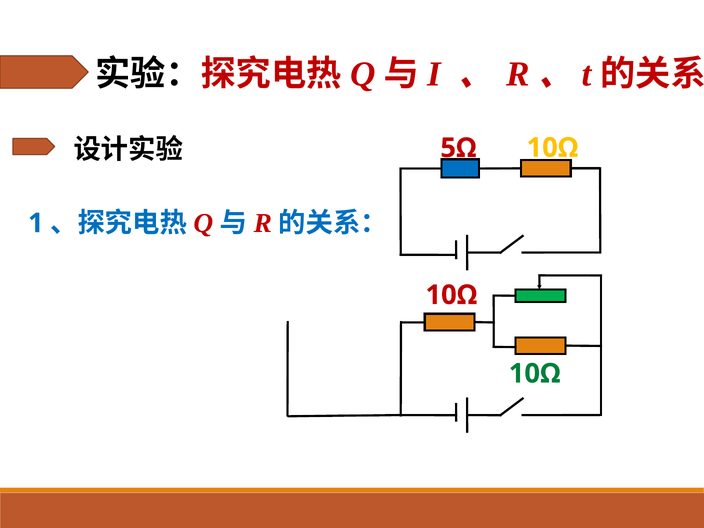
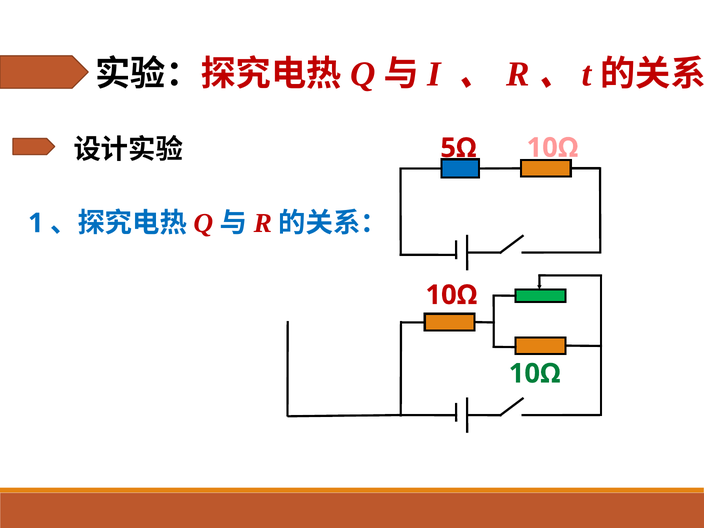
10Ω at (553, 148) colour: yellow -> pink
